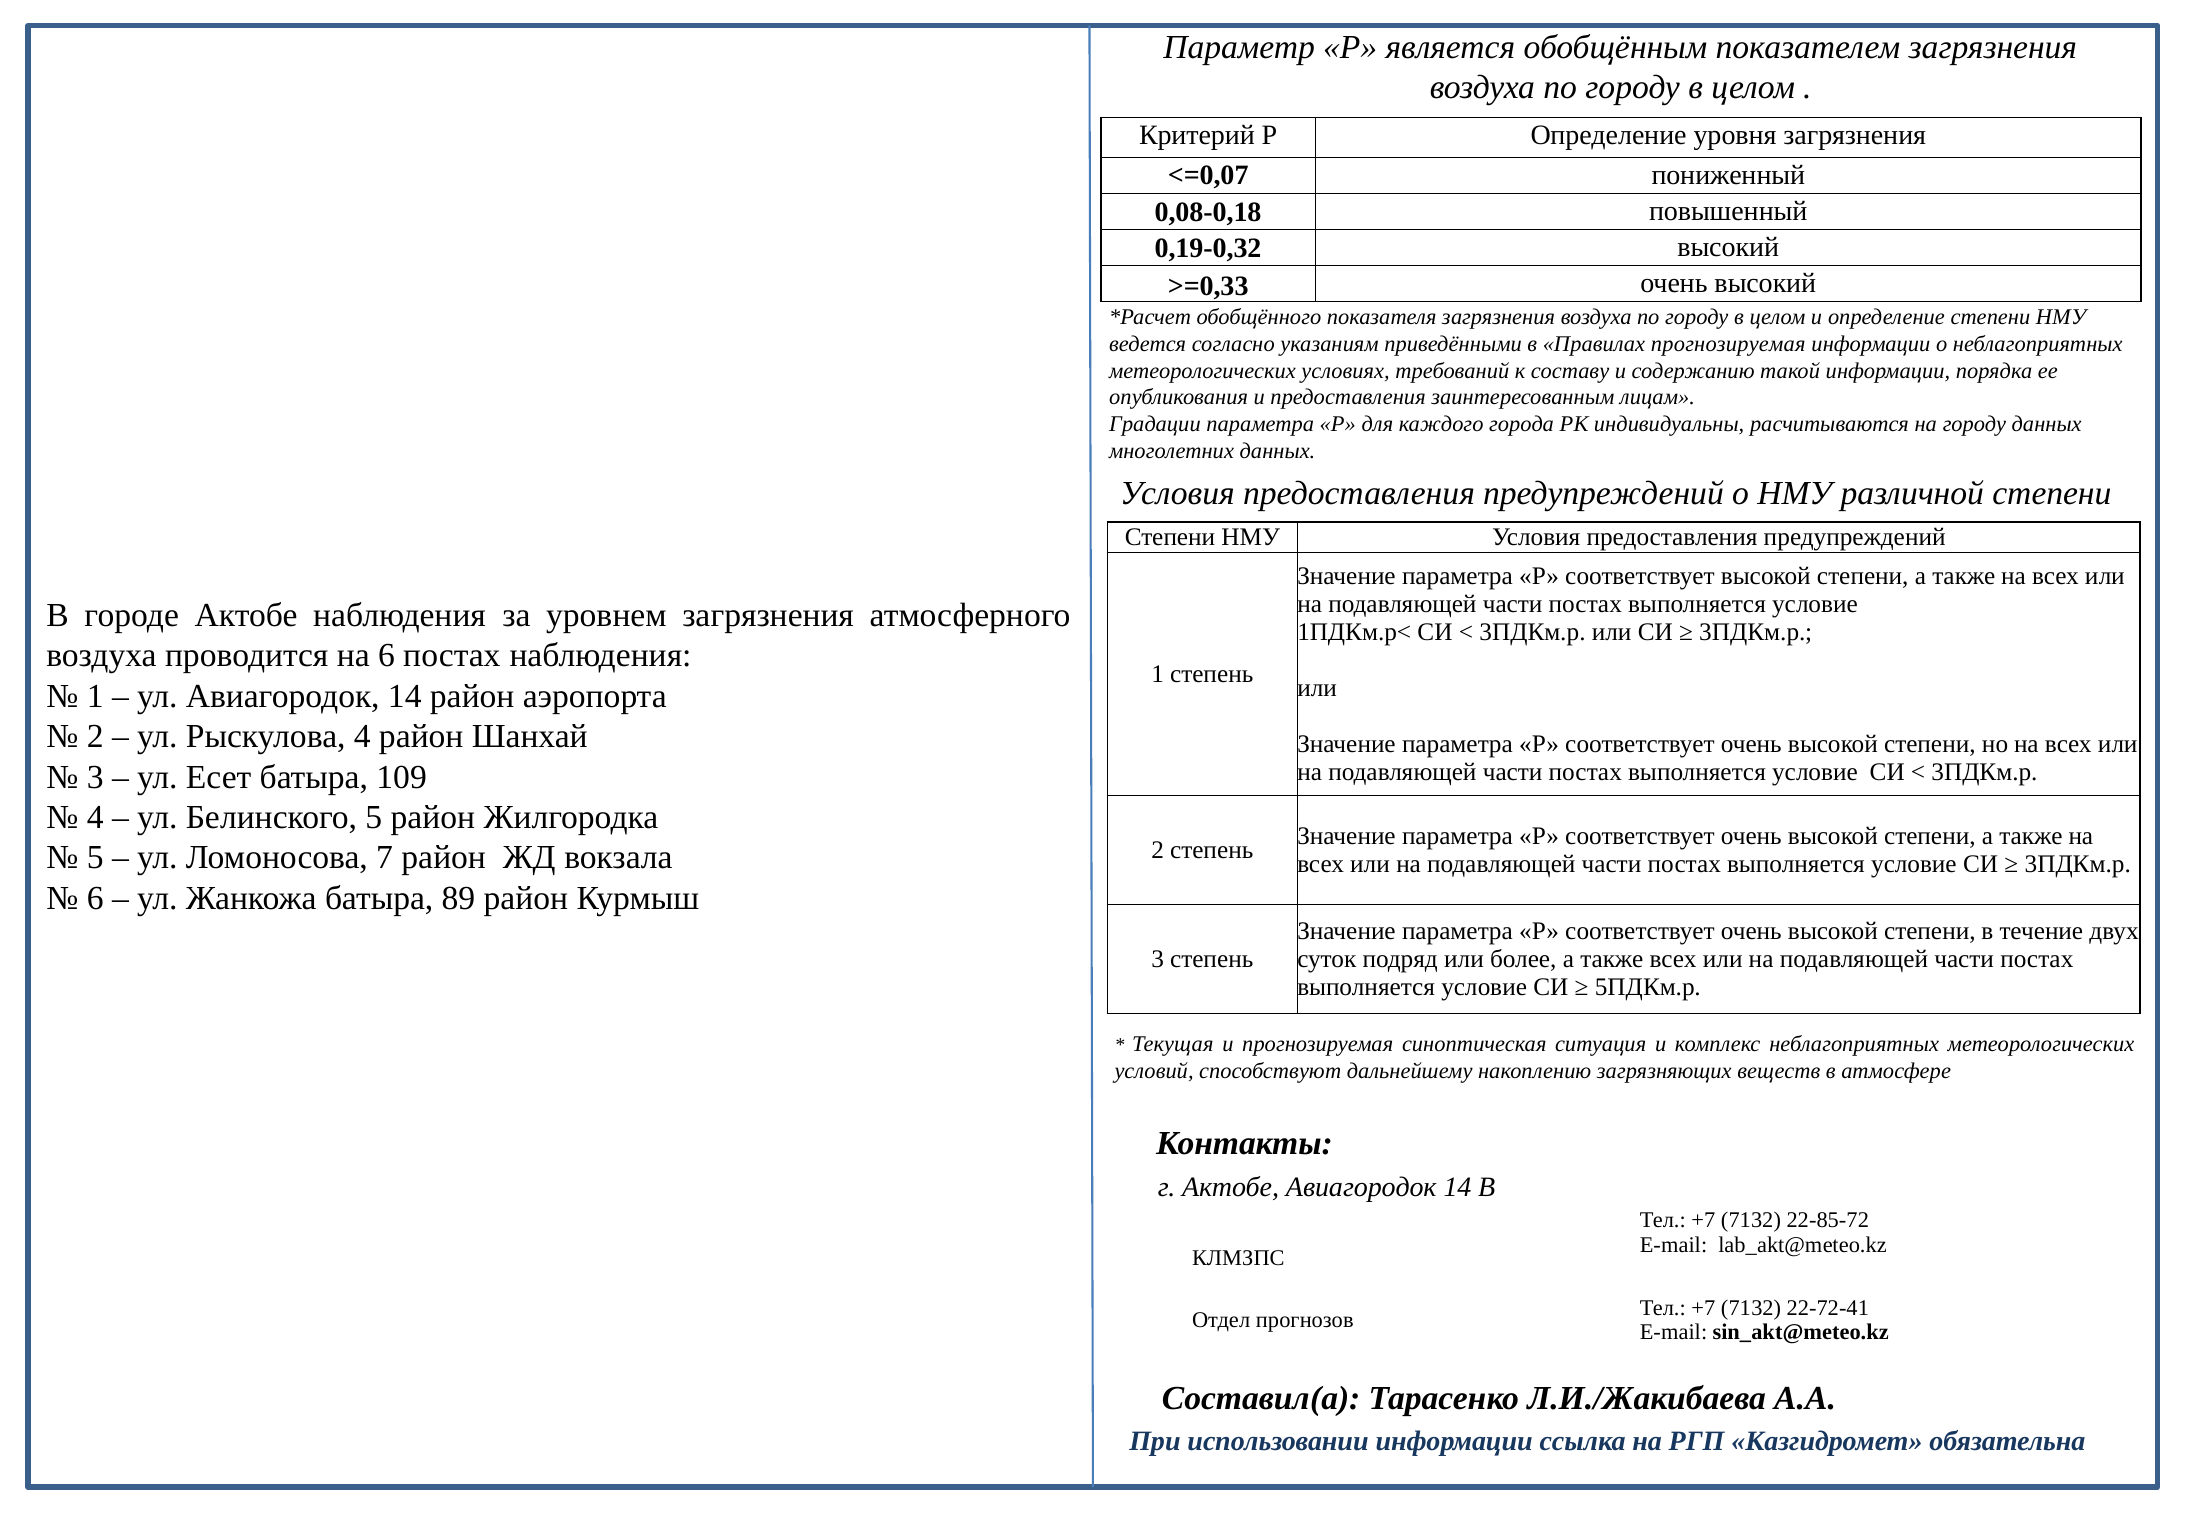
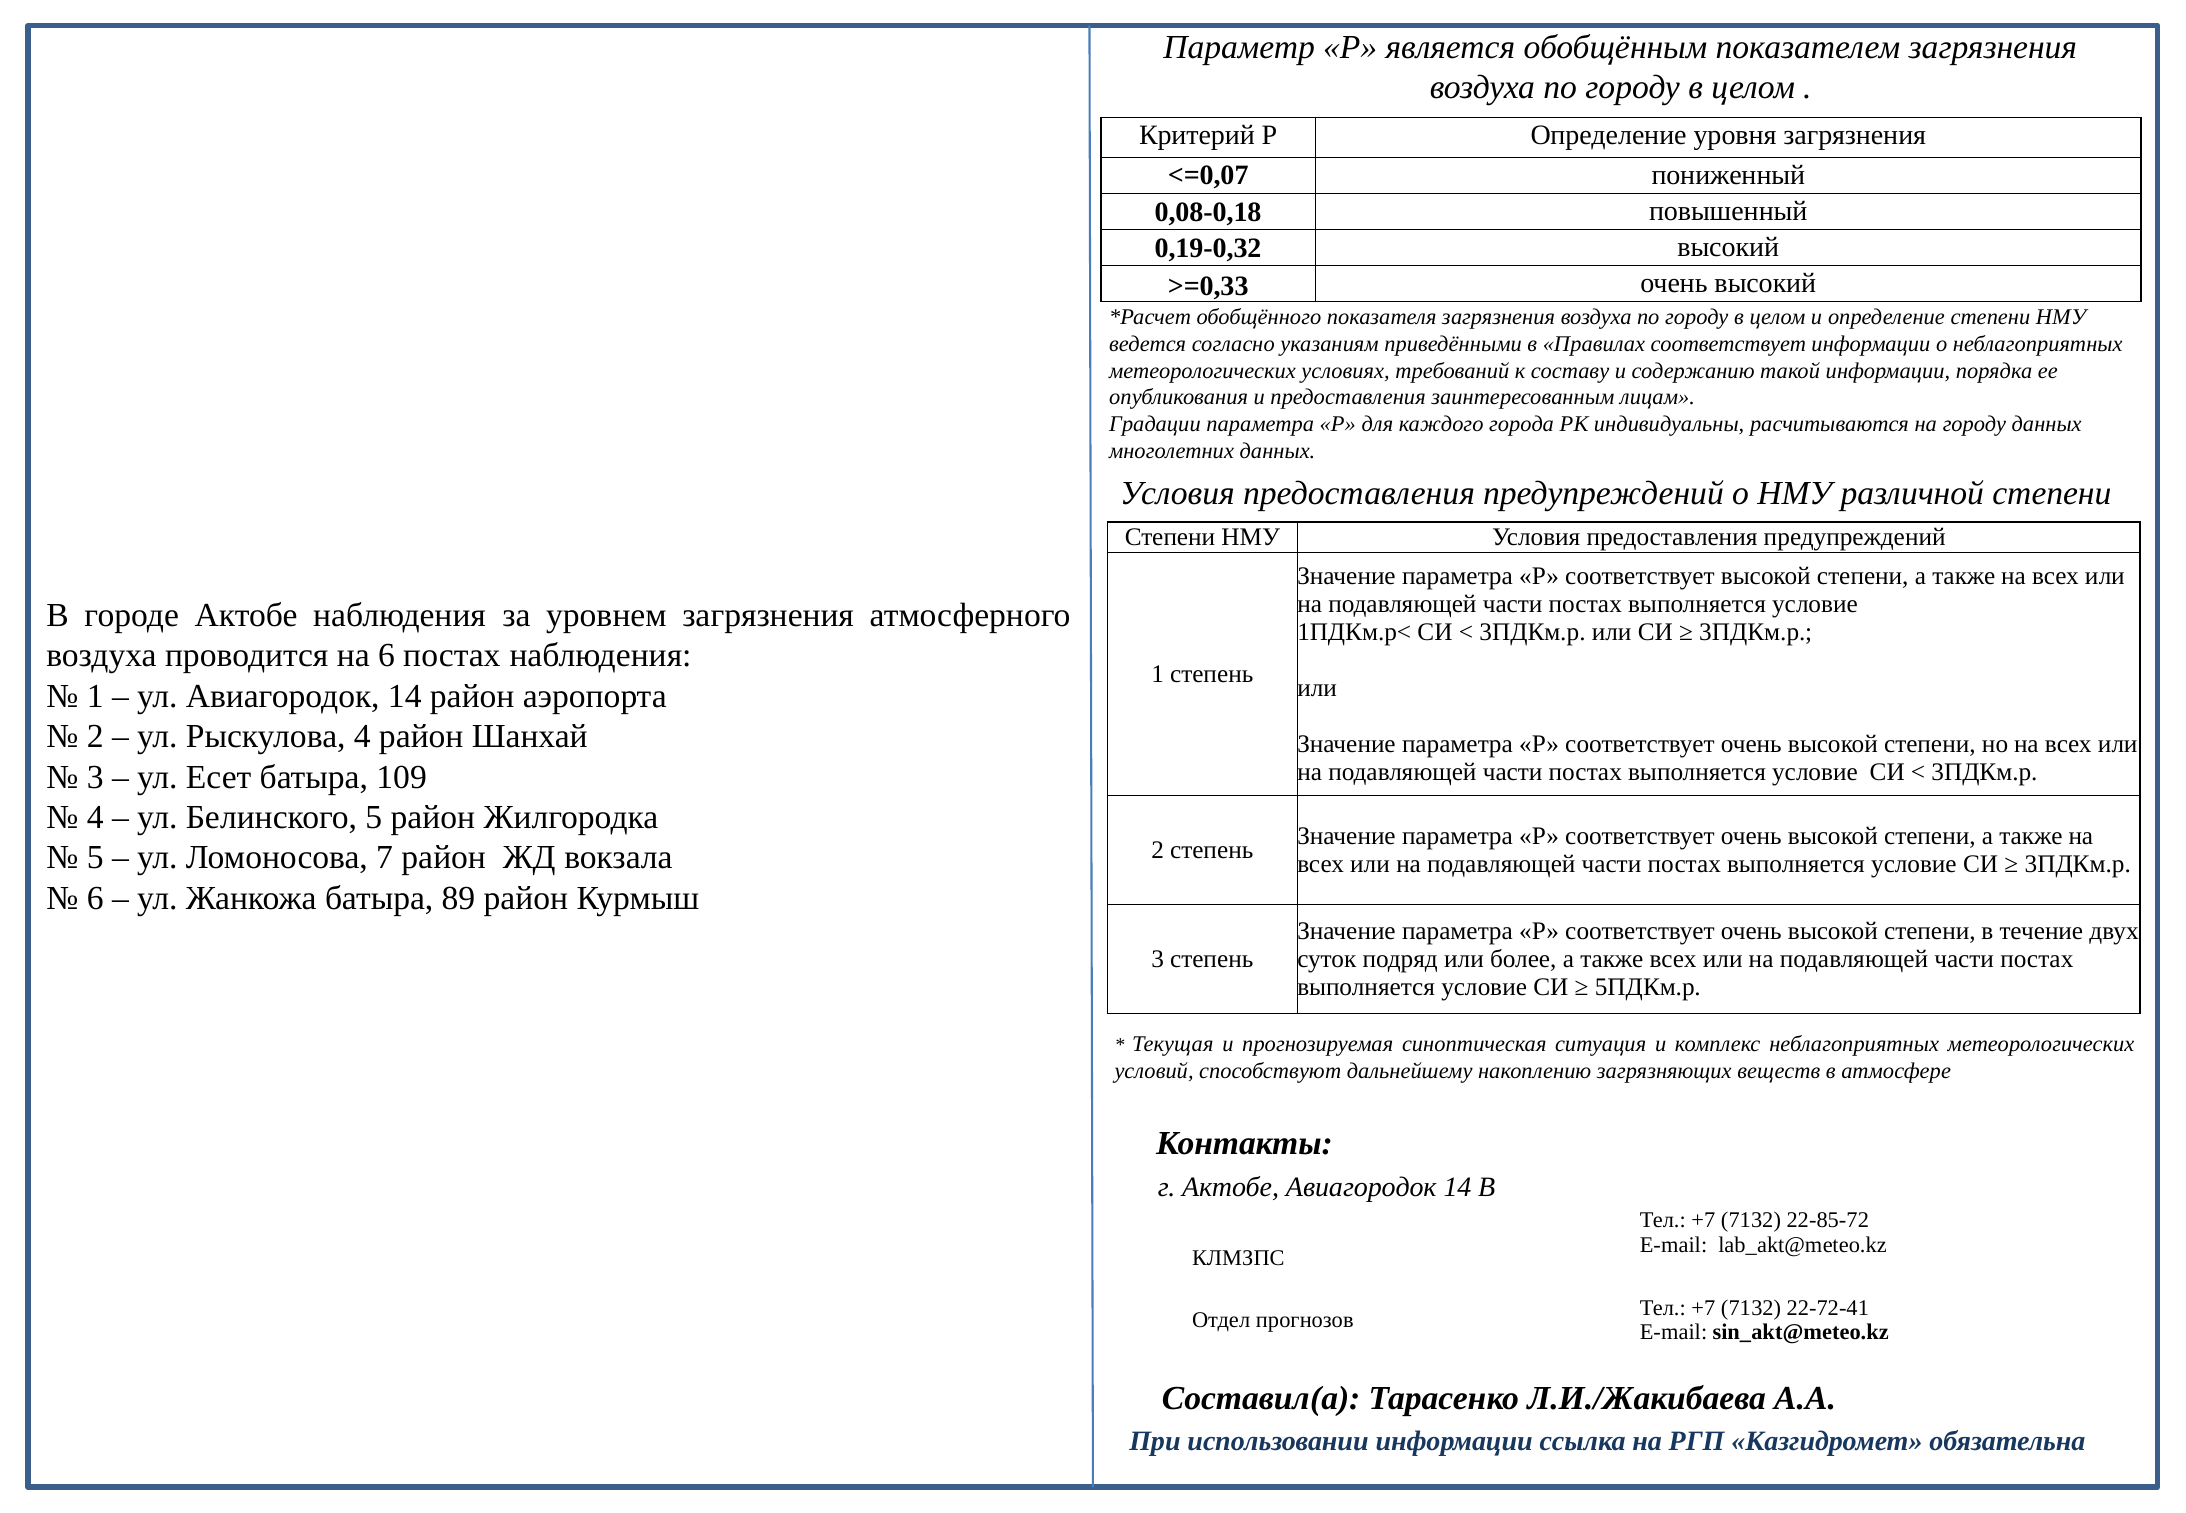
Правилах прогнозируемая: прогнозируемая -> соответствует
